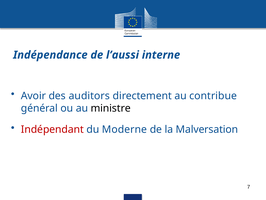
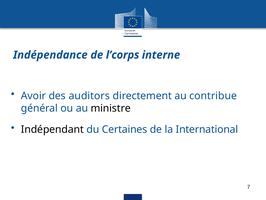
l’aussi: l’aussi -> l’corps
Indépendant colour: red -> black
Moderne: Moderne -> Certaines
Malversation: Malversation -> International
